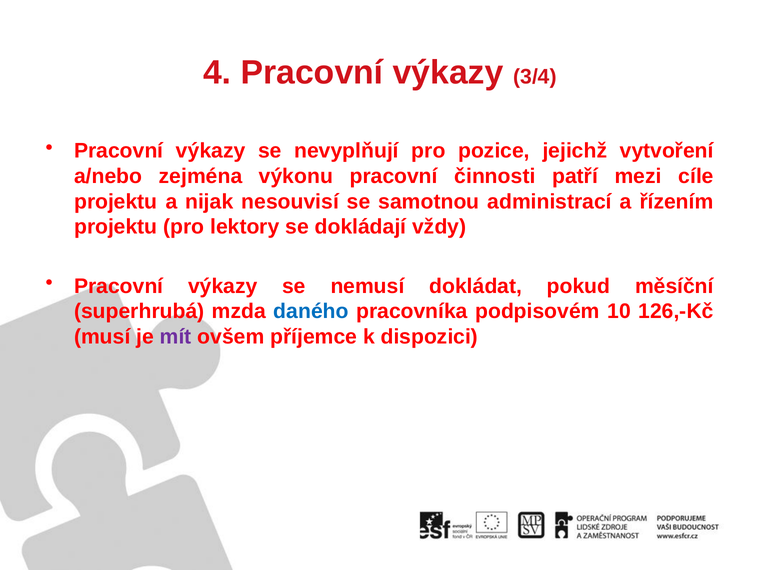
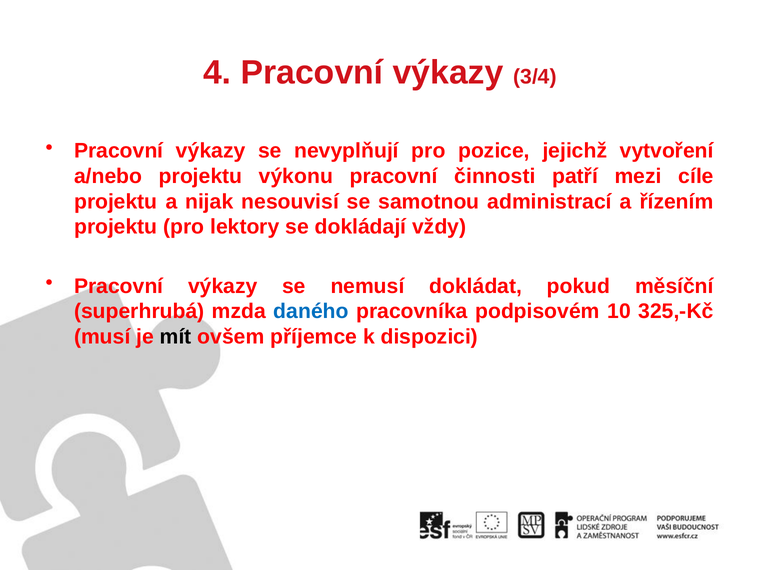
a/nebo zejména: zejména -> projektu
126,-Kč: 126,-Kč -> 325,-Kč
mít colour: purple -> black
